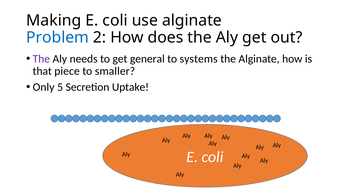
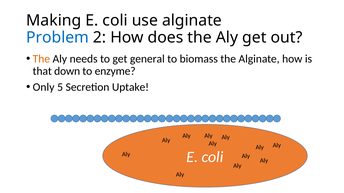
The at (41, 59) colour: purple -> orange
systems: systems -> biomass
piece: piece -> down
smaller: smaller -> enzyme
